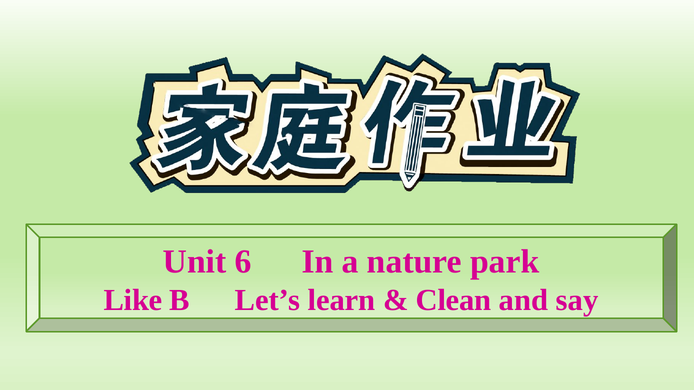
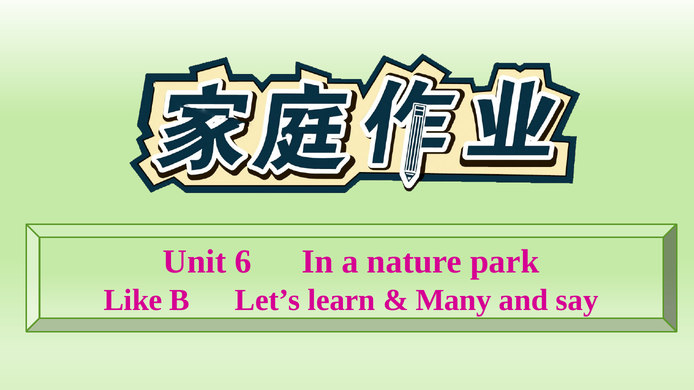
Clean: Clean -> Many
